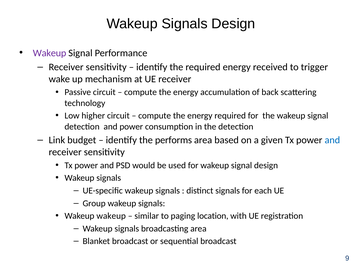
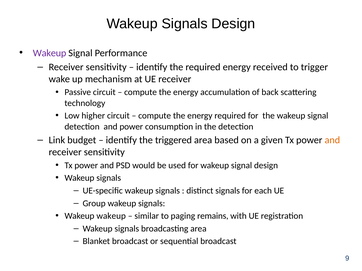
performs: performs -> triggered
and at (332, 140) colour: blue -> orange
location: location -> remains
